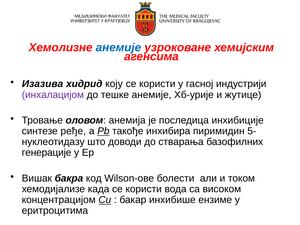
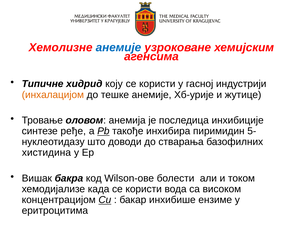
Изазива: Изазива -> Типичне
инхалацијом colour: purple -> orange
генерације: генерације -> хистидина
